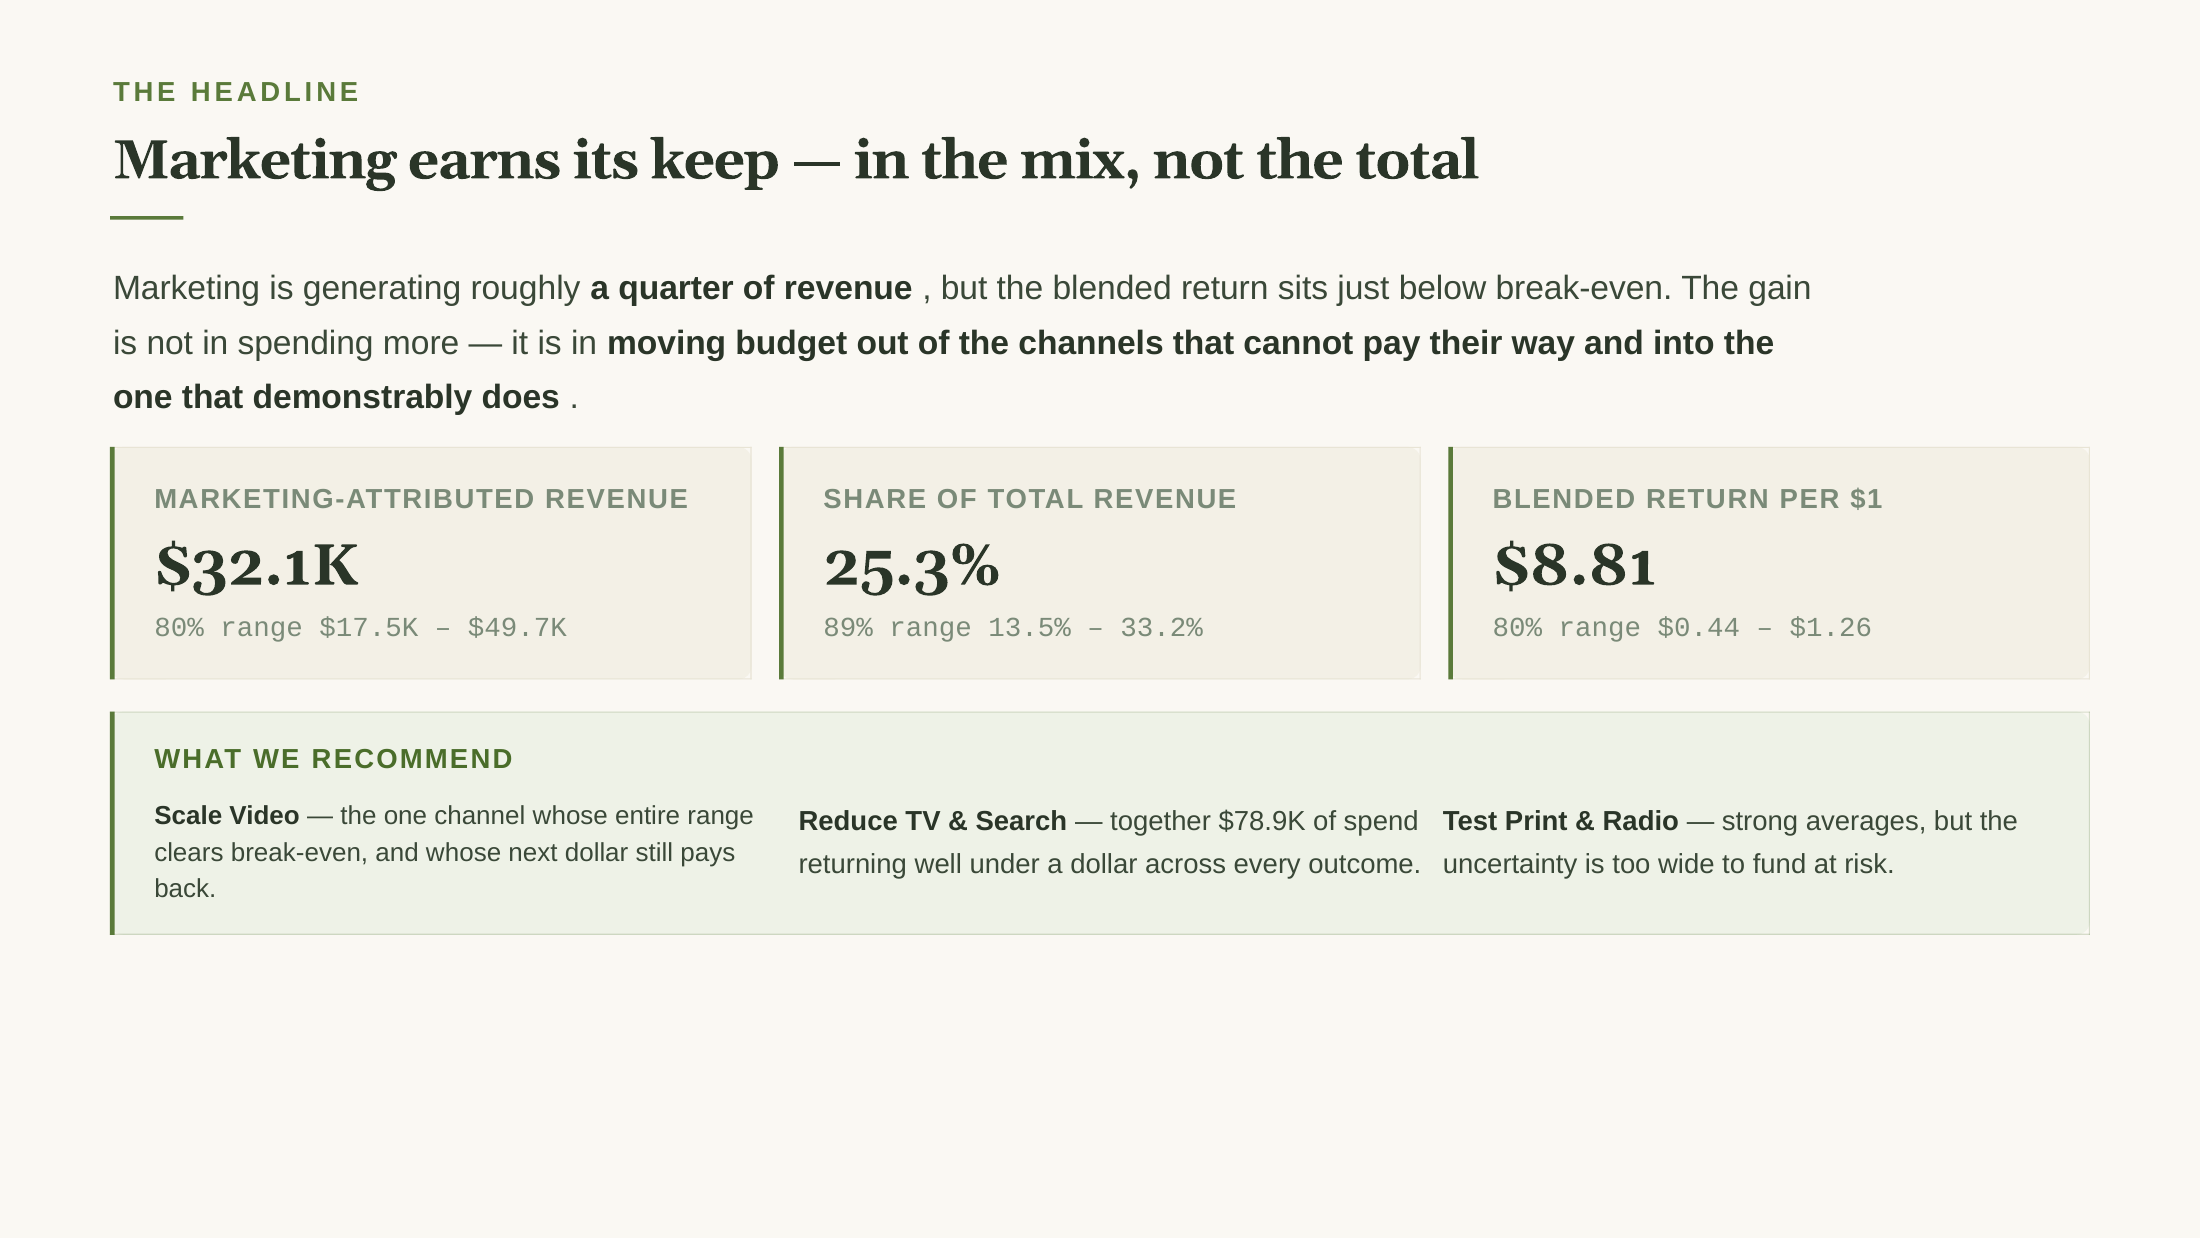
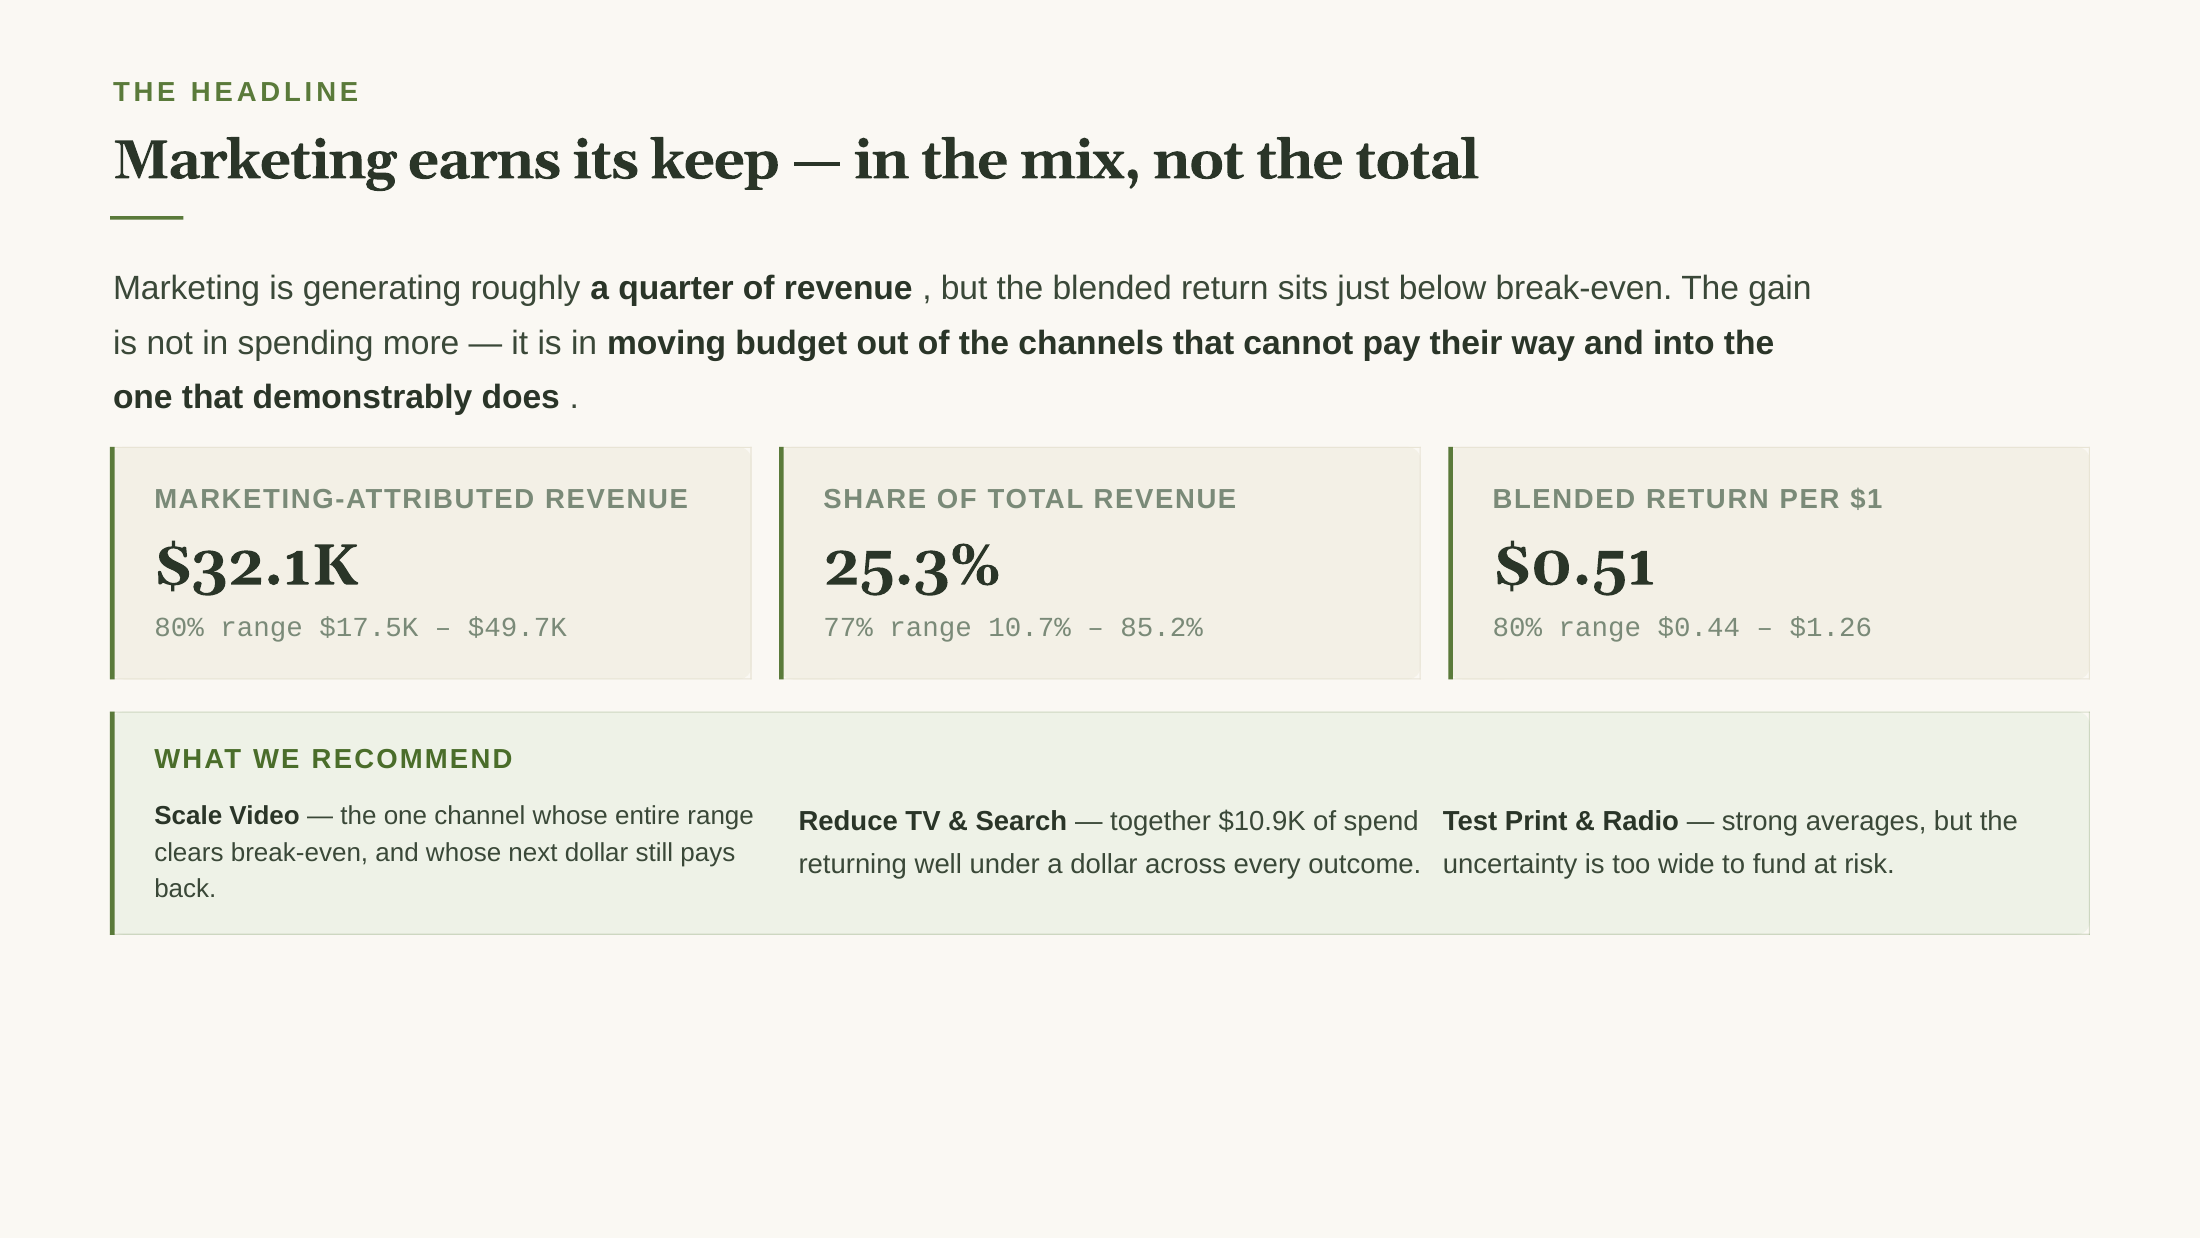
$8.81: $8.81 -> $0.51
89%: 89% -> 77%
13.5%: 13.5% -> 10.7%
33.2%: 33.2% -> 85.2%
$78.9K: $78.9K -> $10.9K
